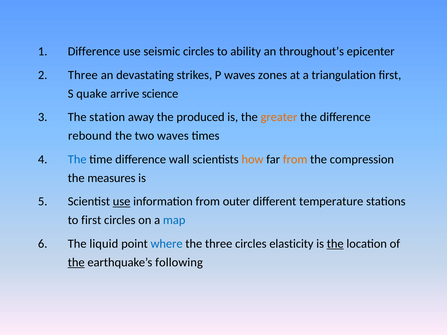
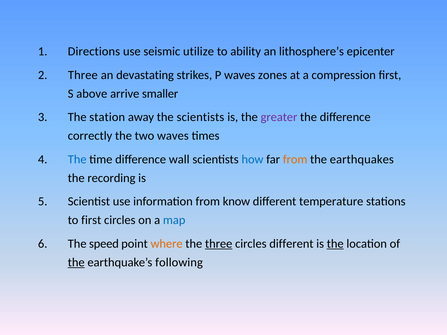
Difference at (94, 52): Difference -> Directions
seismic circles: circles -> utilize
throughout’s: throughout’s -> lithosphere’s
triangulation: triangulation -> compression
quake: quake -> above
science: science -> smaller
the produced: produced -> scientists
greater colour: orange -> purple
rebound: rebound -> correctly
how colour: orange -> blue
compression: compression -> earthquakes
measures: measures -> recording
use at (122, 202) underline: present -> none
outer: outer -> know
liquid: liquid -> speed
where colour: blue -> orange
three at (219, 244) underline: none -> present
circles elasticity: elasticity -> different
